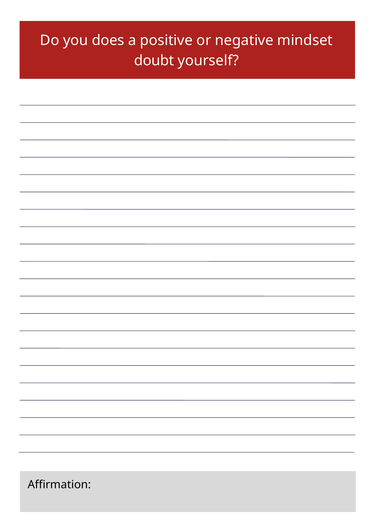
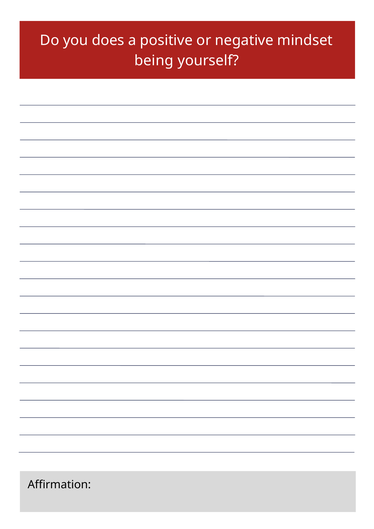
doubt: doubt -> being
